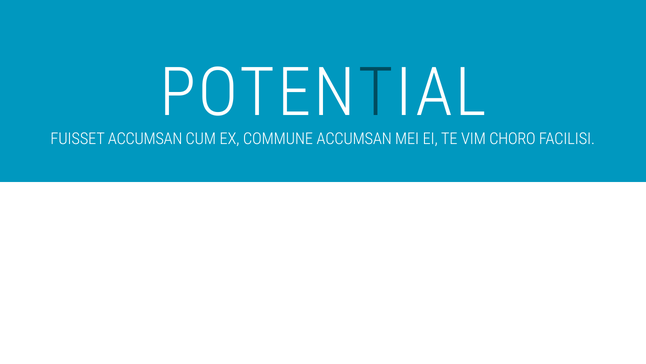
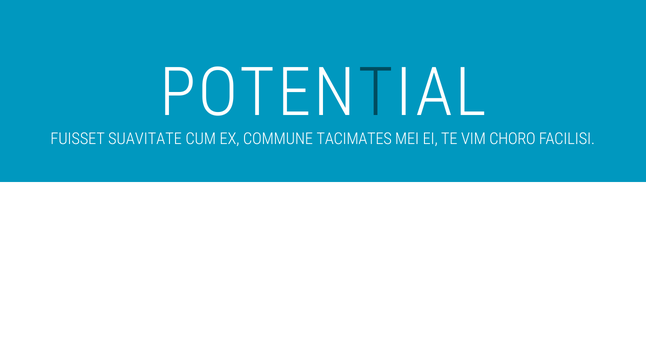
FUISSET ACCUMSAN: ACCUMSAN -> SUAVITATE
COMMUNE ACCUMSAN: ACCUMSAN -> TACIMATES
